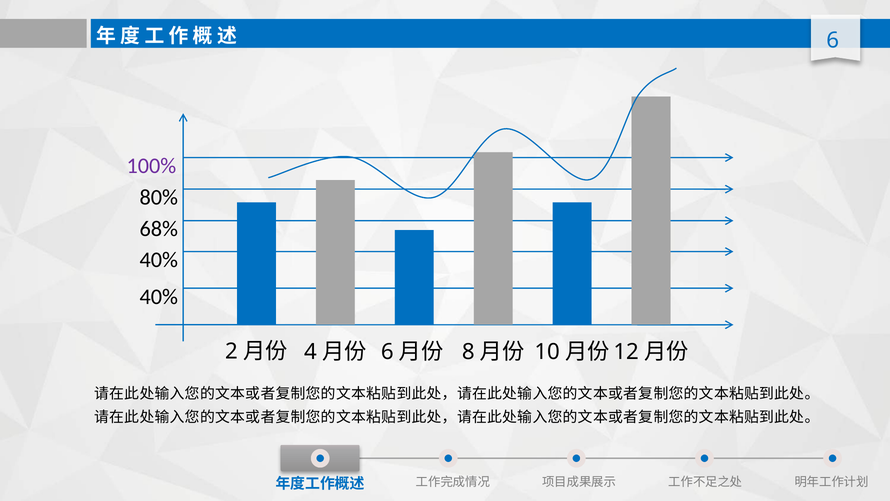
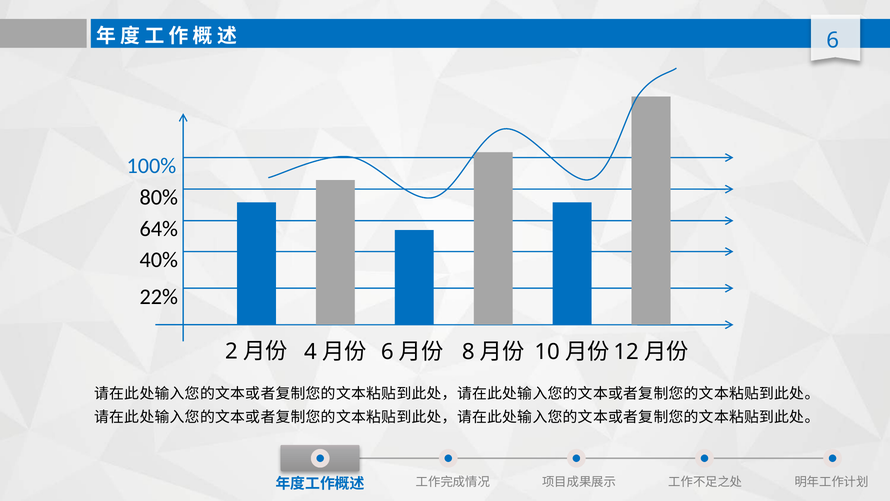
100% colour: purple -> blue
68%: 68% -> 64%
40% at (159, 296): 40% -> 22%
